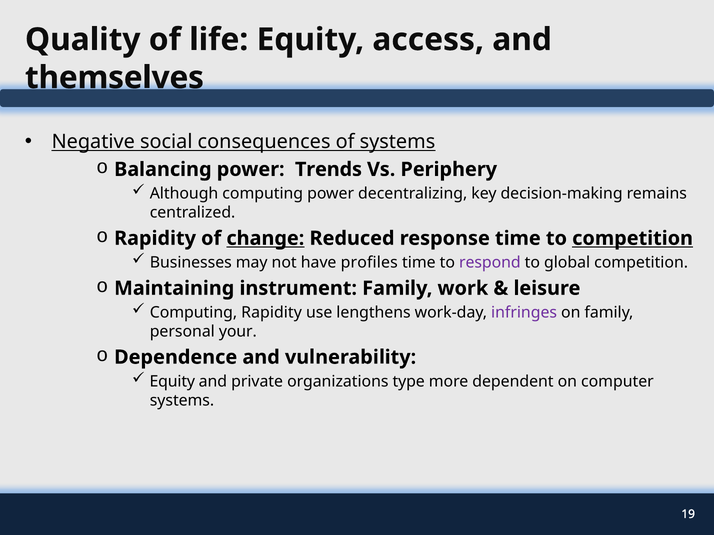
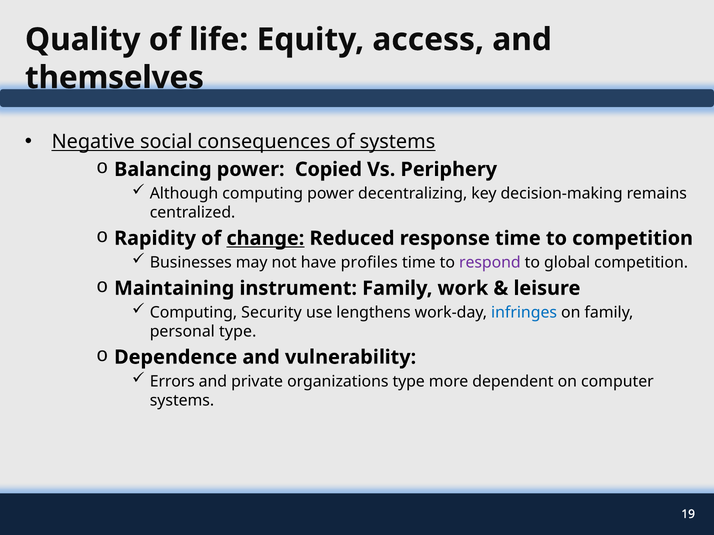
Trends: Trends -> Copied
competition at (633, 239) underline: present -> none
Computing Rapidity: Rapidity -> Security
infringes colour: purple -> blue
personal your: your -> type
Equity at (172, 382): Equity -> Errors
